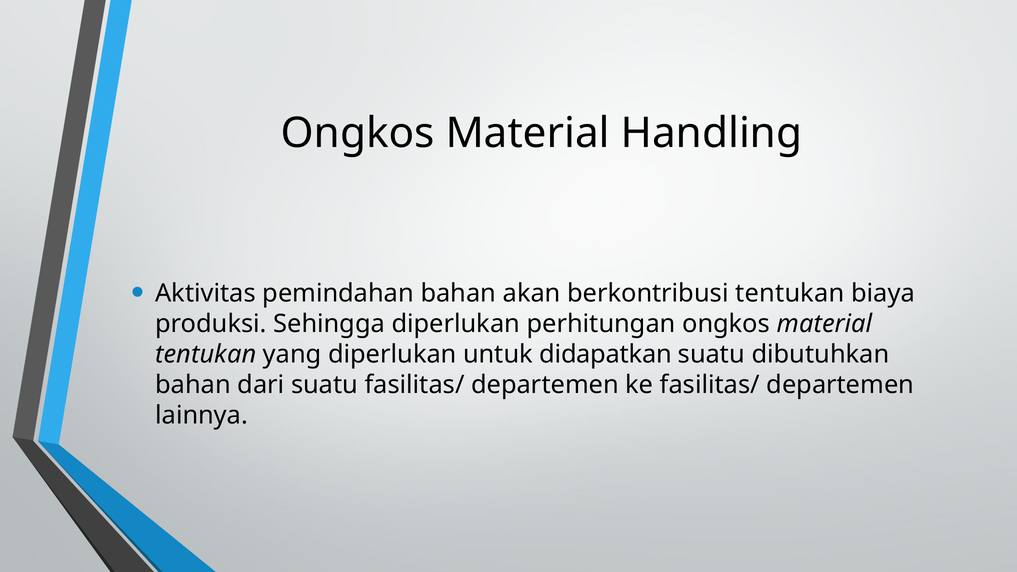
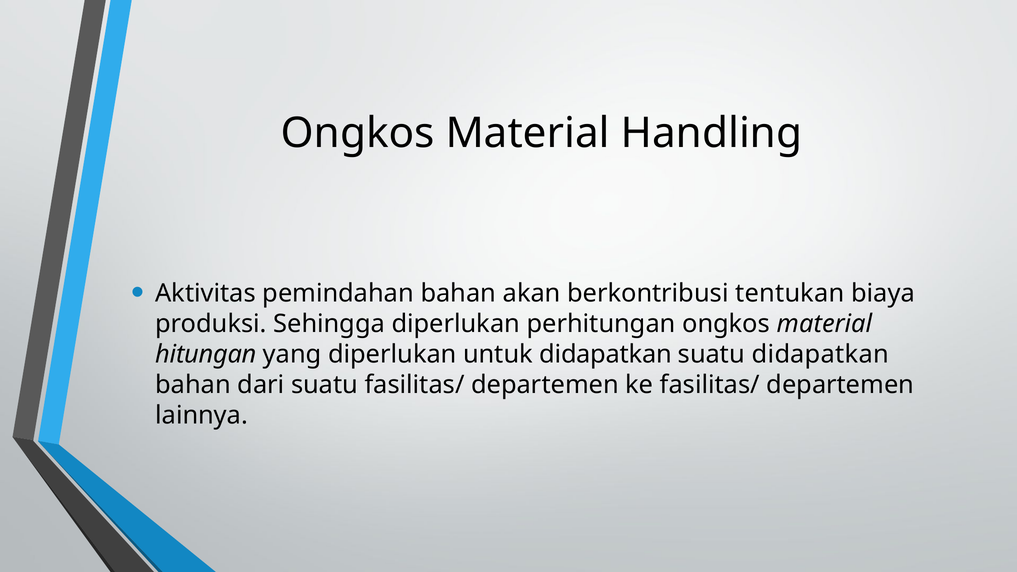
tentukan at (206, 355): tentukan -> hitungan
suatu dibutuhkan: dibutuhkan -> didapatkan
